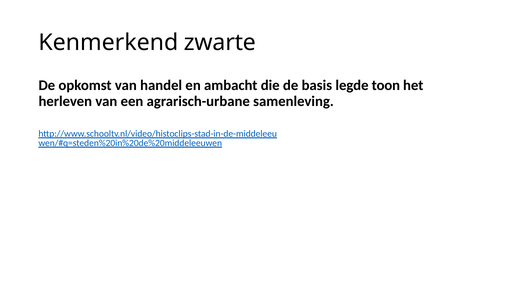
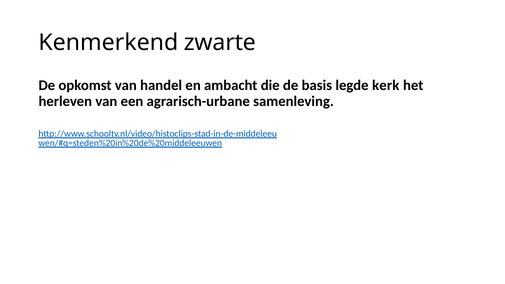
toon: toon -> kerk
